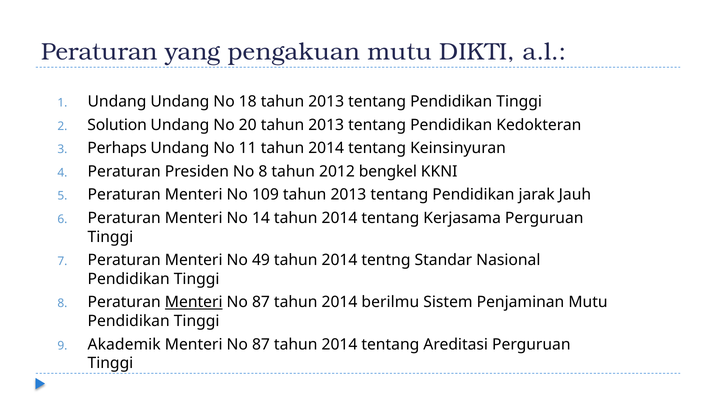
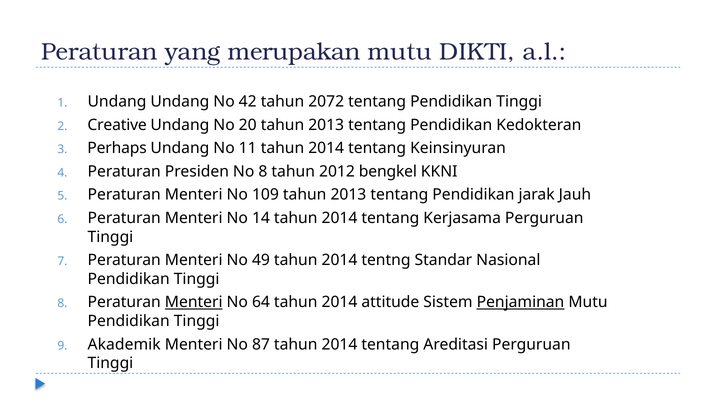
pengakuan: pengakuan -> merupakan
18: 18 -> 42
2013 at (326, 102): 2013 -> 2072
Solution: Solution -> Creative
87 at (261, 302): 87 -> 64
berilmu: berilmu -> attitude
Penjaminan underline: none -> present
